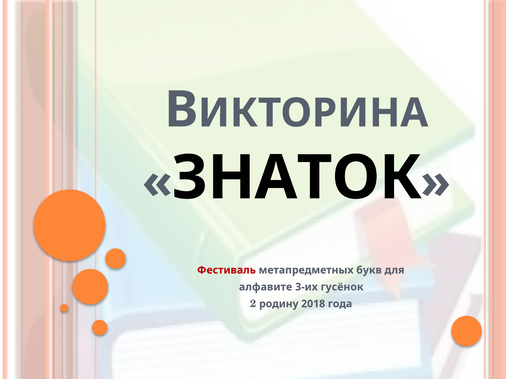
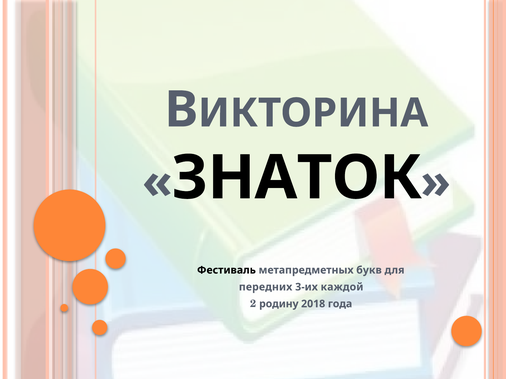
Фестиваль colour: red -> black
алфавите: алфавите -> передних
гусёнок: гусёнок -> каждой
